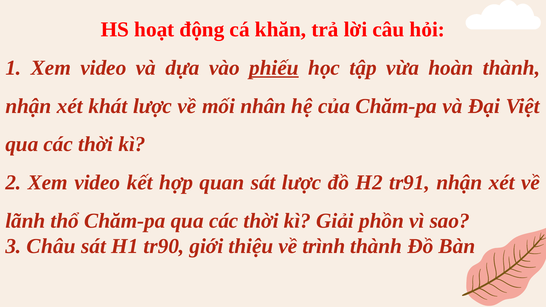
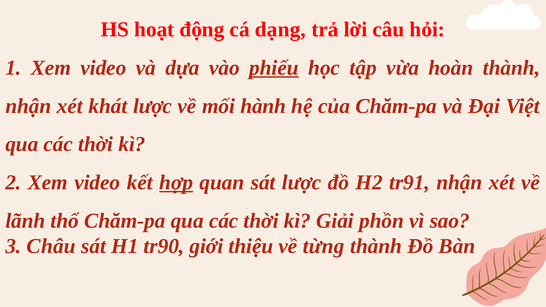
khăn: khăn -> dạng
nhân: nhân -> hành
hợp underline: none -> present
trình: trình -> từng
